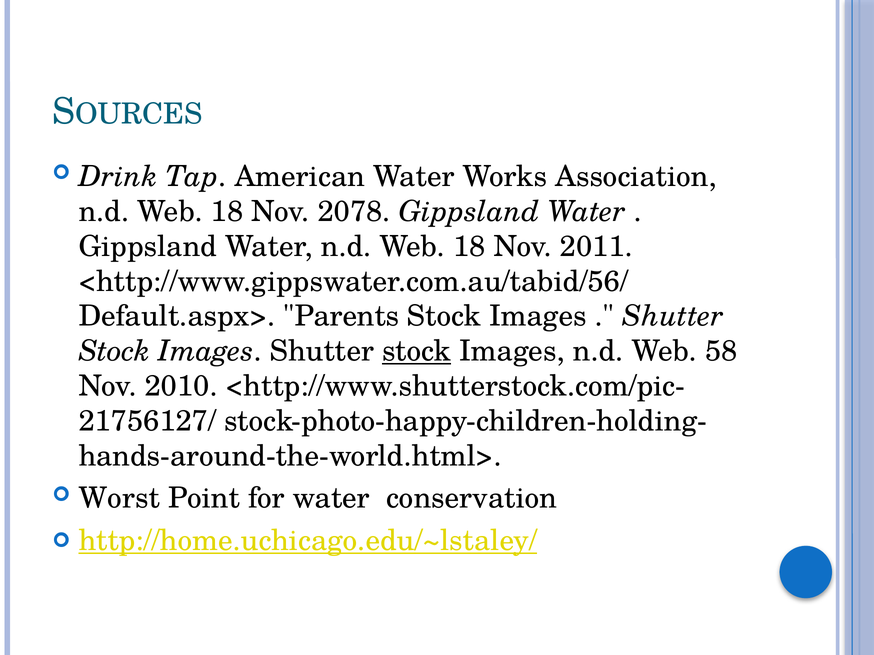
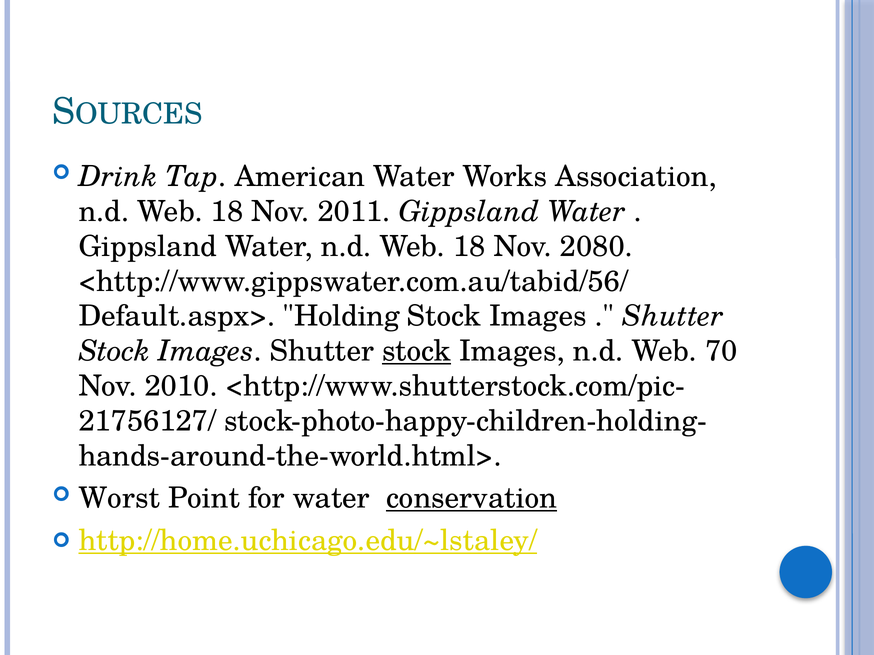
2078: 2078 -> 2011
2011: 2011 -> 2080
Parents: Parents -> Holding
58: 58 -> 70
conservation underline: none -> present
